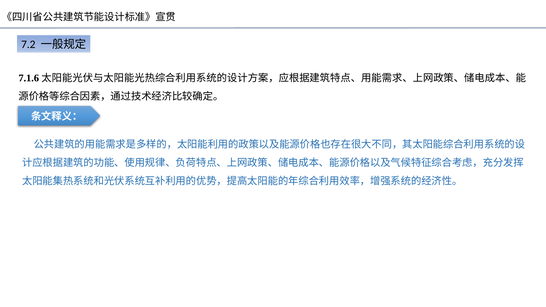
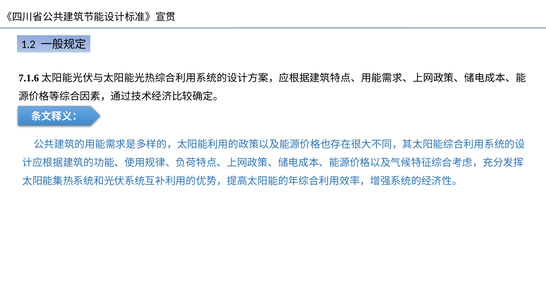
7.2: 7.2 -> 1.2
